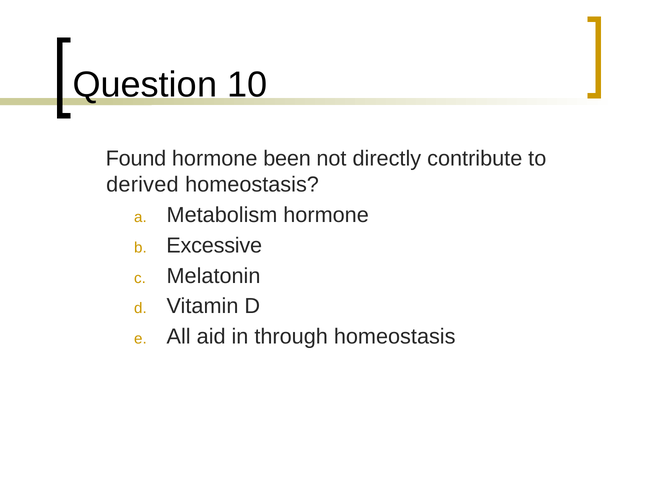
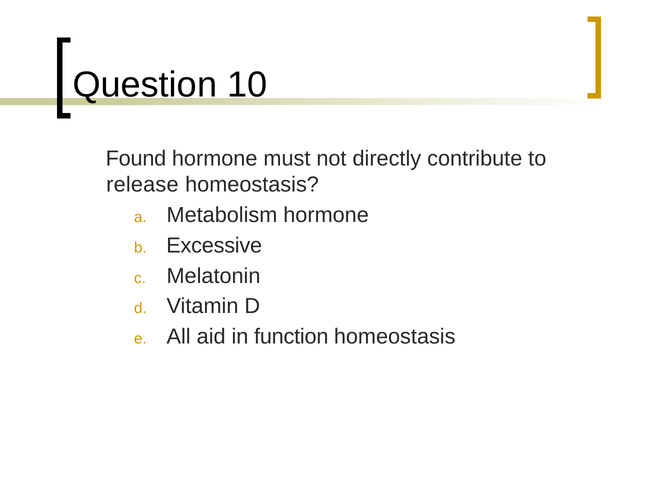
been: been -> must
derived: derived -> release
through: through -> function
